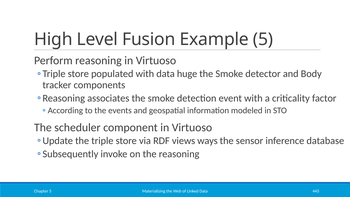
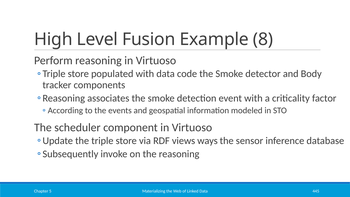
Example 5: 5 -> 8
huge: huge -> code
